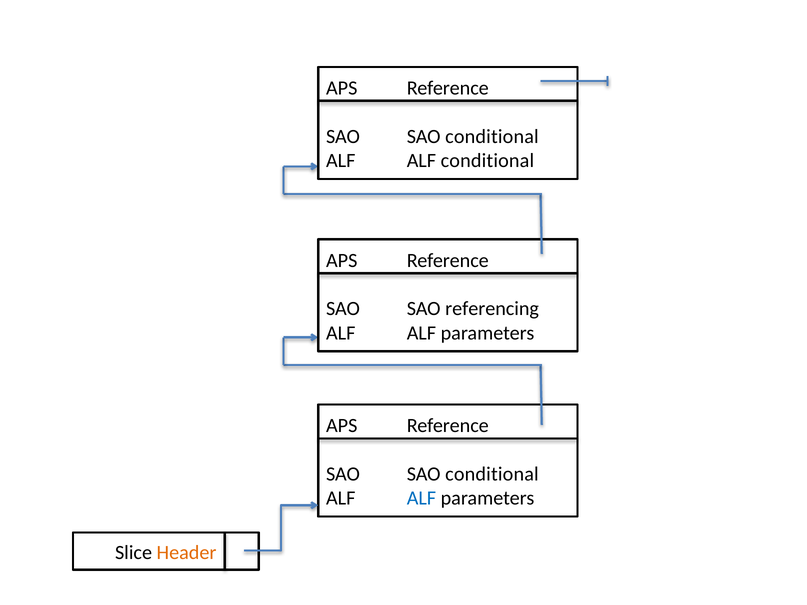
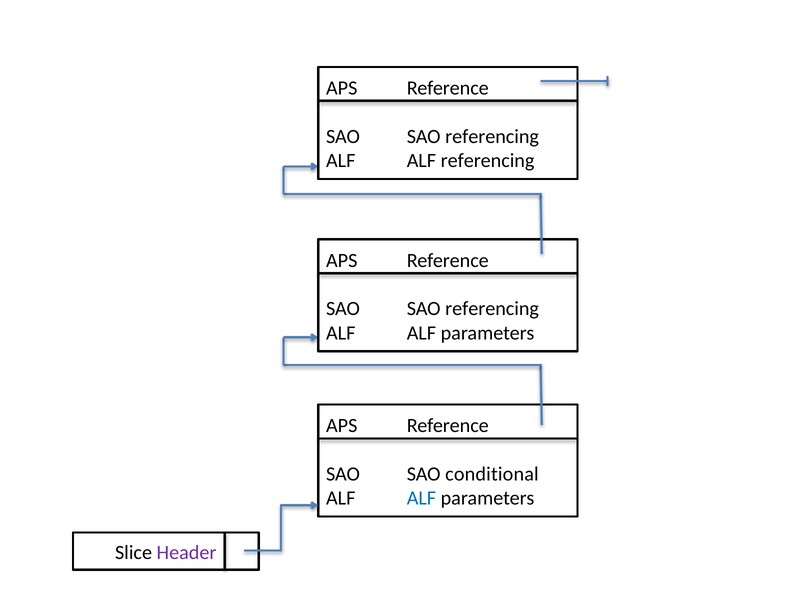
conditional at (492, 137): conditional -> referencing
ALF conditional: conditional -> referencing
Header colour: orange -> purple
